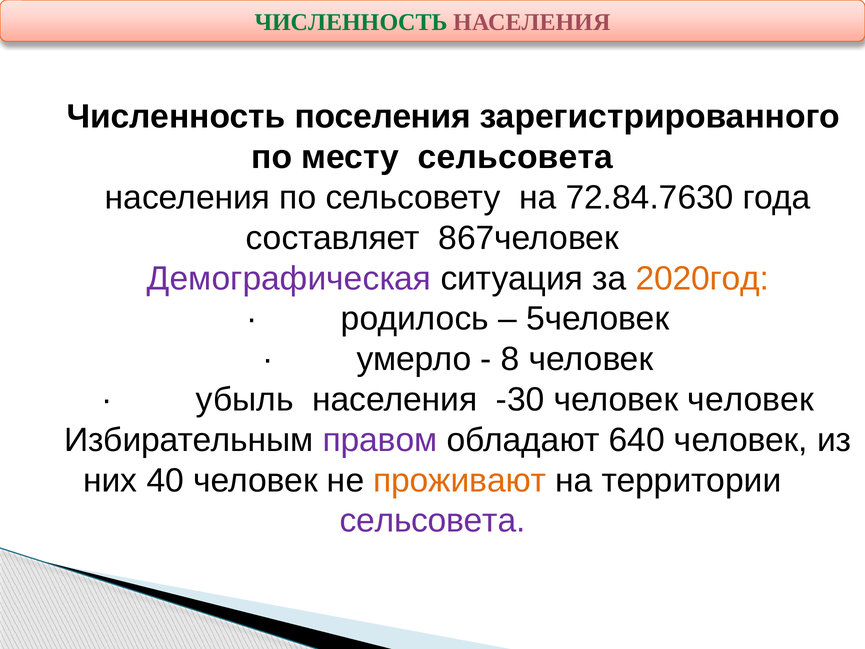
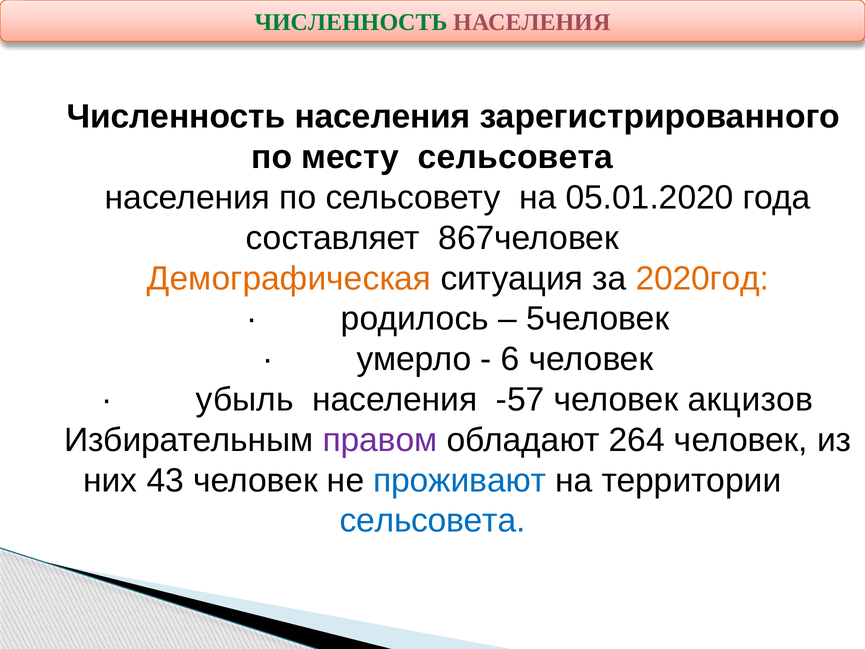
поселения at (383, 117): поселения -> населения
72.84.7630: 72.84.7630 -> 05.01.2020
Демографическая colour: purple -> orange
8: 8 -> 6
-30: -30 -> -57
человек человек: человек -> акцизов
640: 640 -> 264
40: 40 -> 43
проживают colour: orange -> blue
сельсовета at (433, 521) colour: purple -> blue
